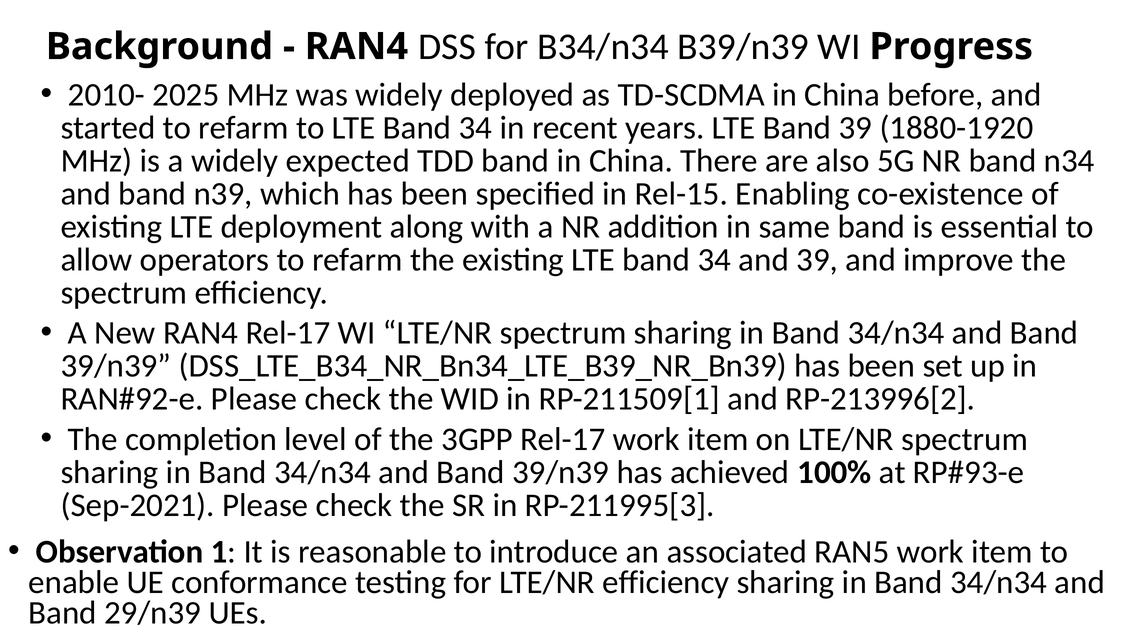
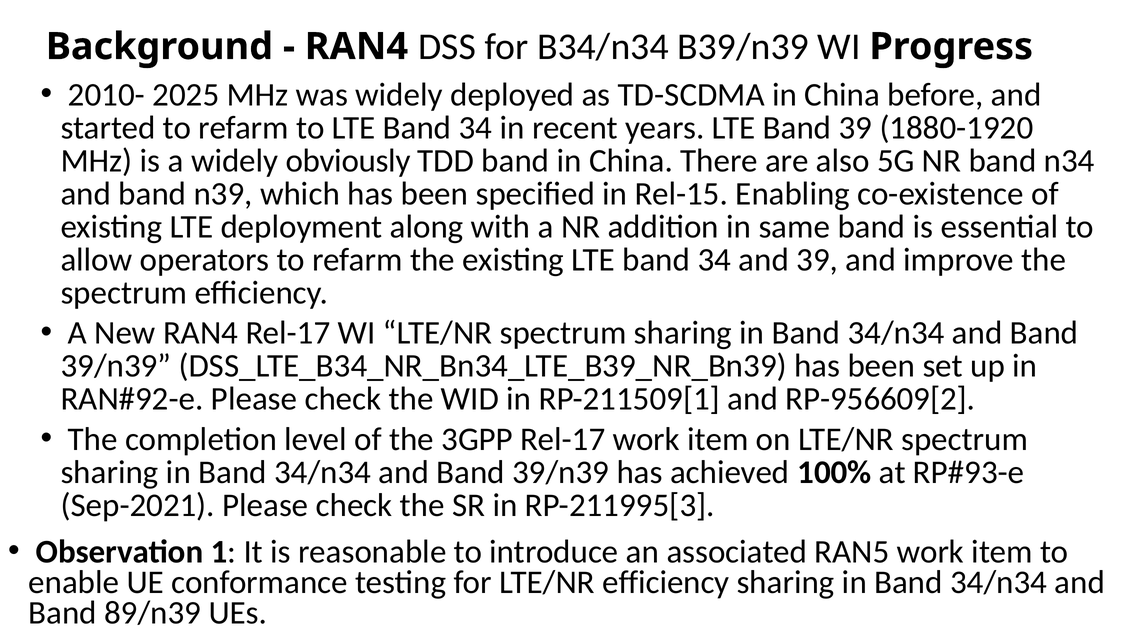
expected: expected -> obviously
RP-213996[2: RP-213996[2 -> RP-956609[2
29/n39: 29/n39 -> 89/n39
